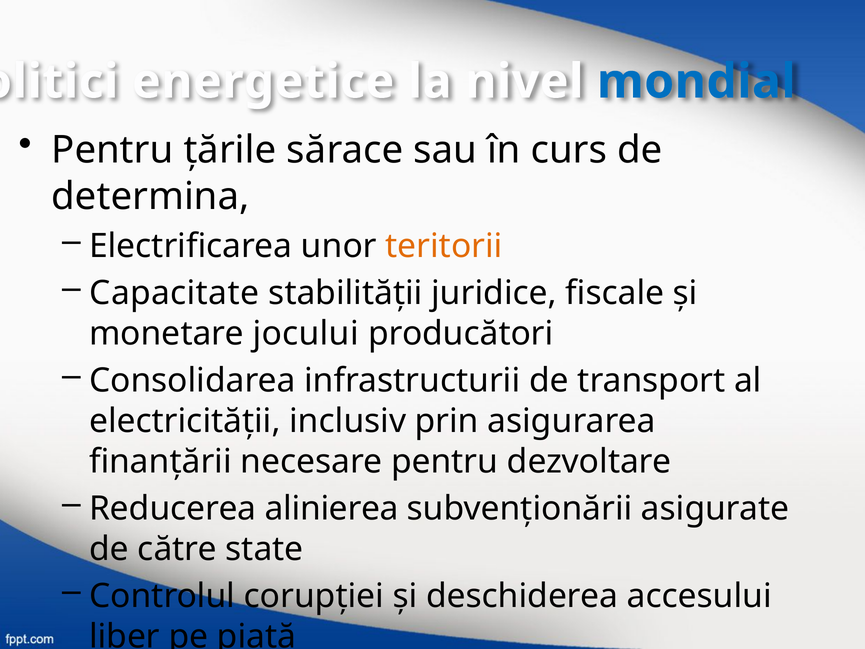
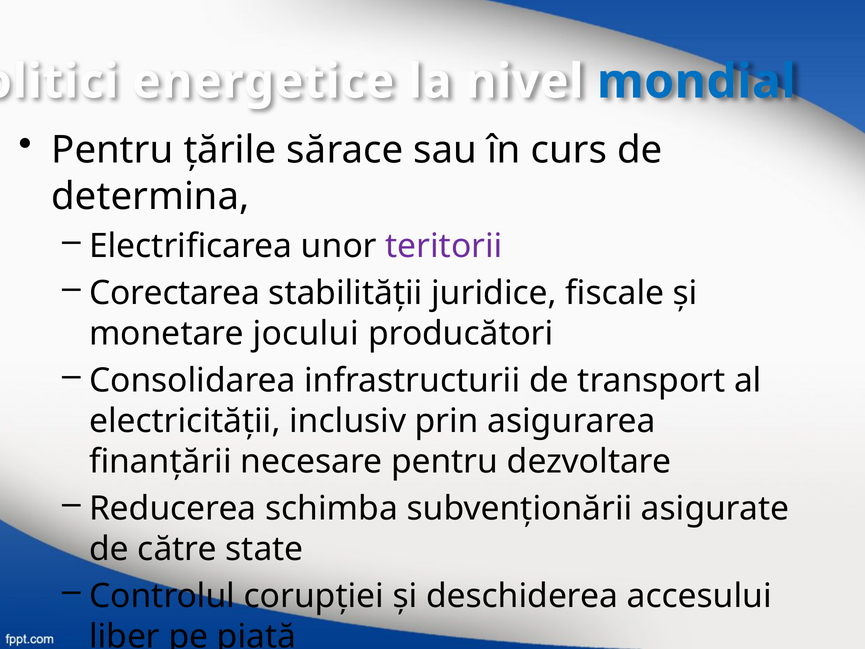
teritorii at (444, 246) colour: orange -> purple
Capacitate: Capacitate -> Corectarea
alinierea: alinierea -> schimba
